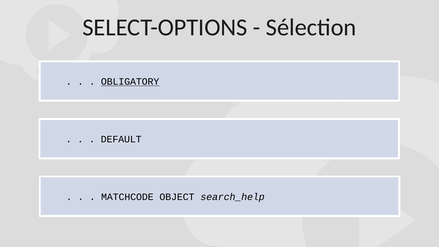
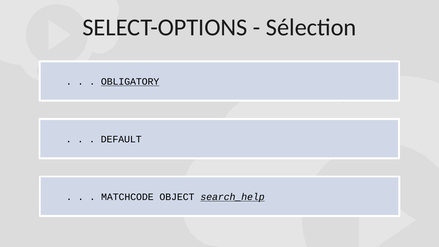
search_help underline: none -> present
